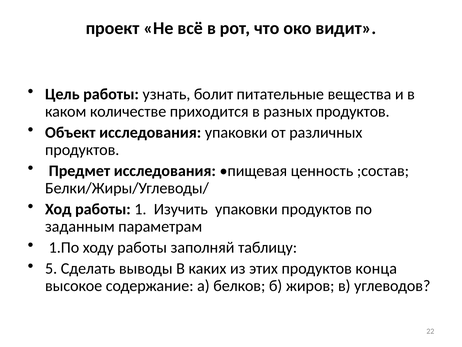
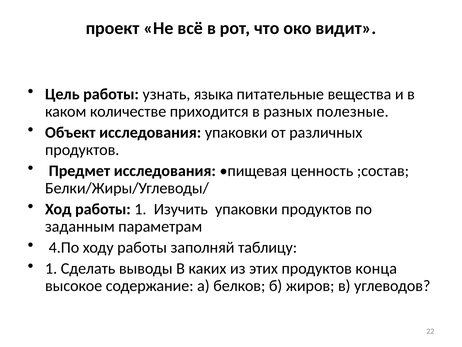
болит: болит -> языка
разных продуктов: продуктов -> полезные
1.По: 1.По -> 4.По
5 at (51, 268): 5 -> 1
